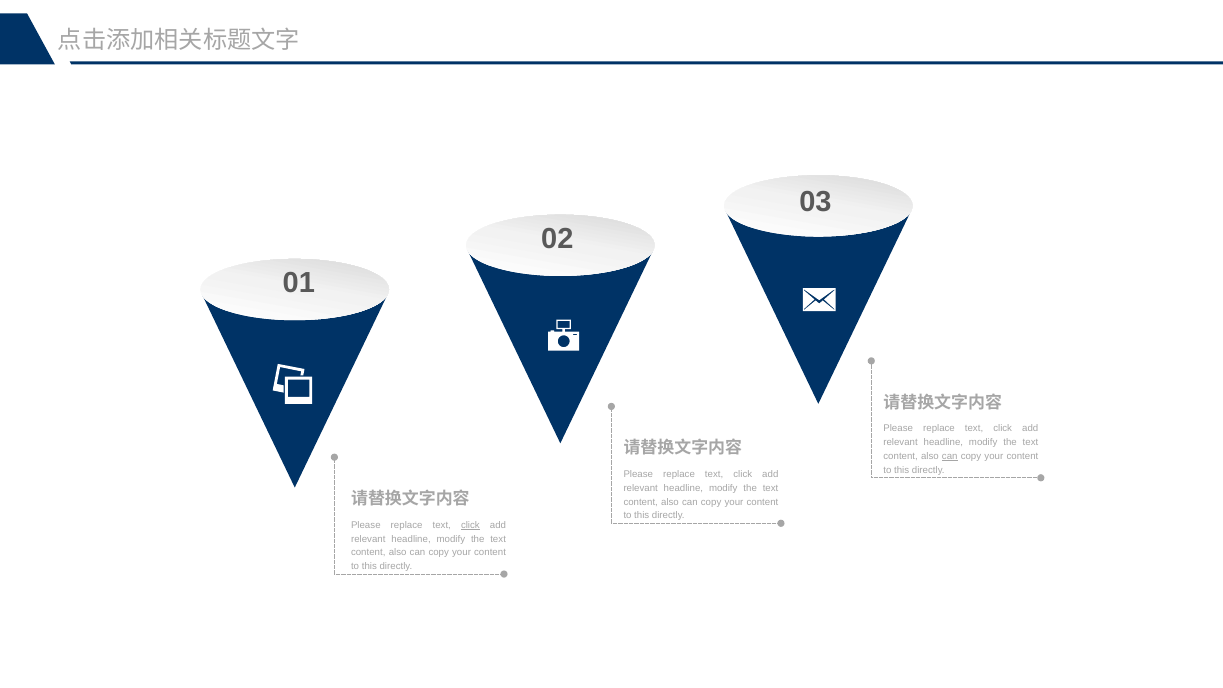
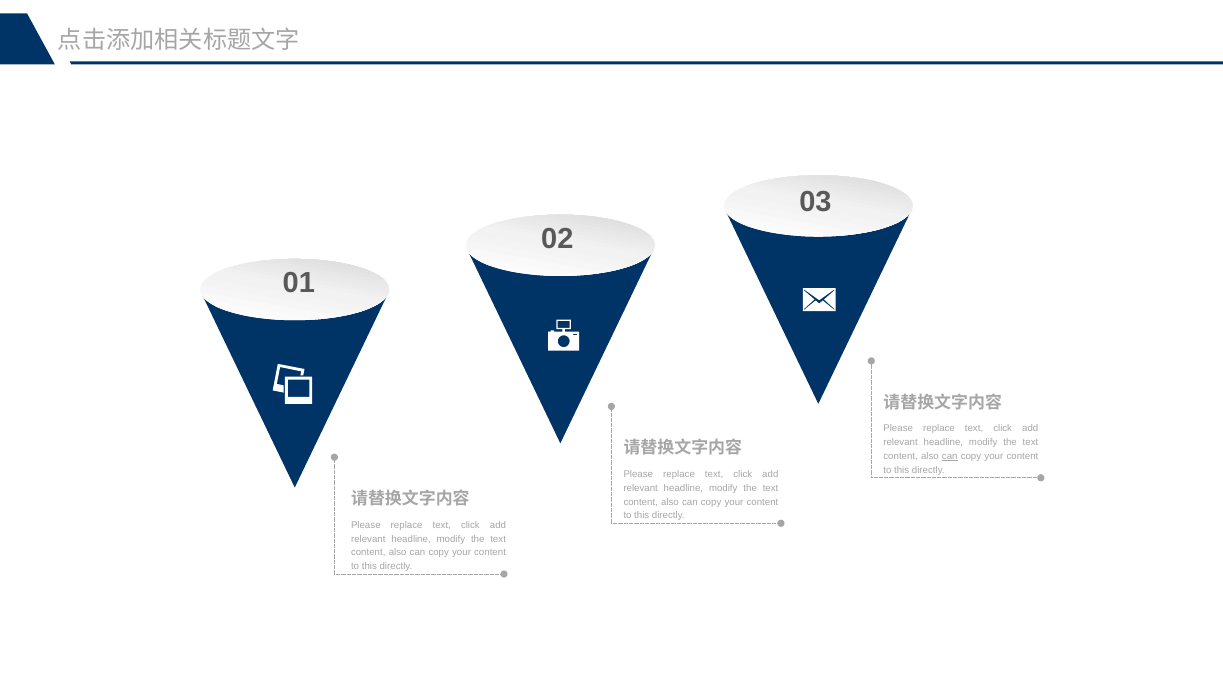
click at (470, 525) underline: present -> none
